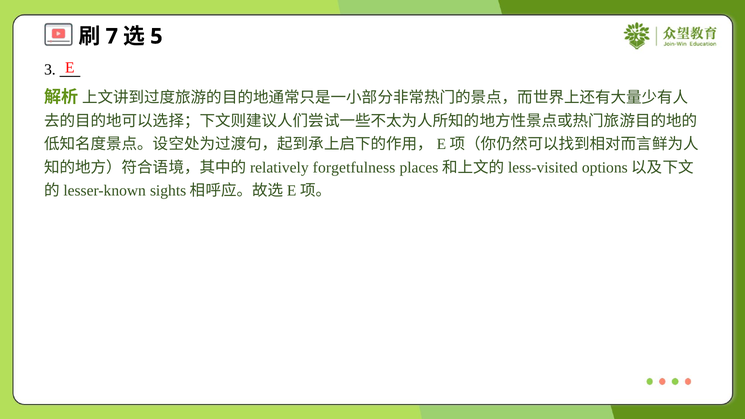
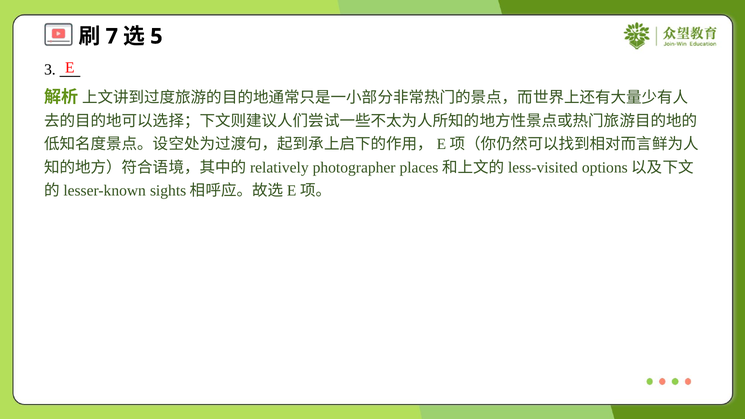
forgetfulness: forgetfulness -> photographer
